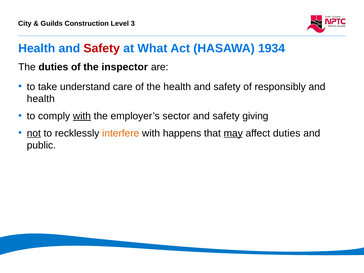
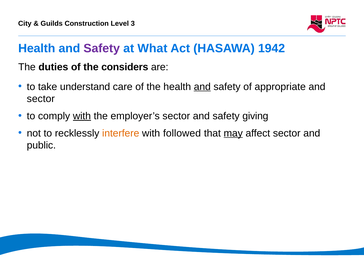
Safety at (102, 48) colour: red -> purple
1934: 1934 -> 1942
inspector: inspector -> considers
and at (202, 87) underline: none -> present
responsibly: responsibly -> appropriate
health at (41, 99): health -> sector
not underline: present -> none
happens: happens -> followed
affect duties: duties -> sector
